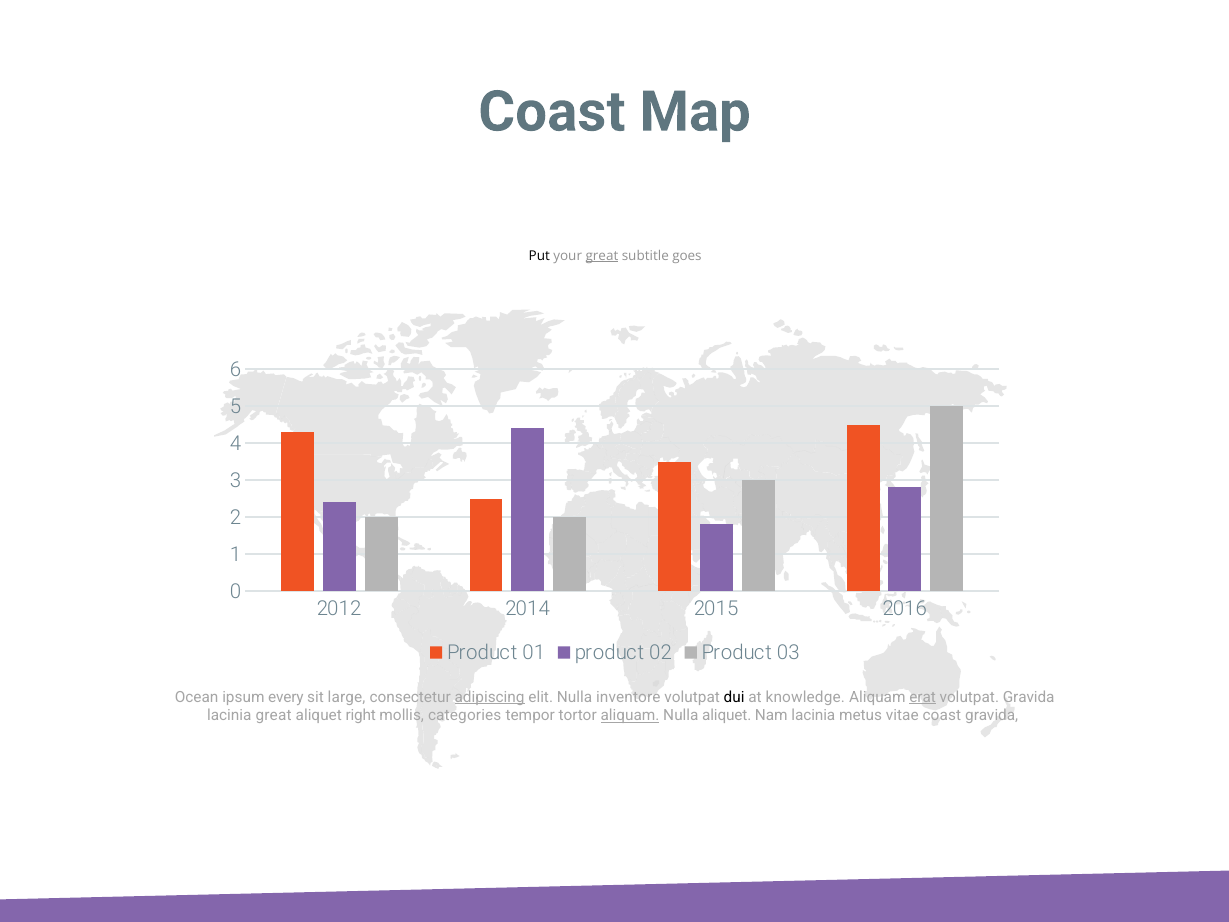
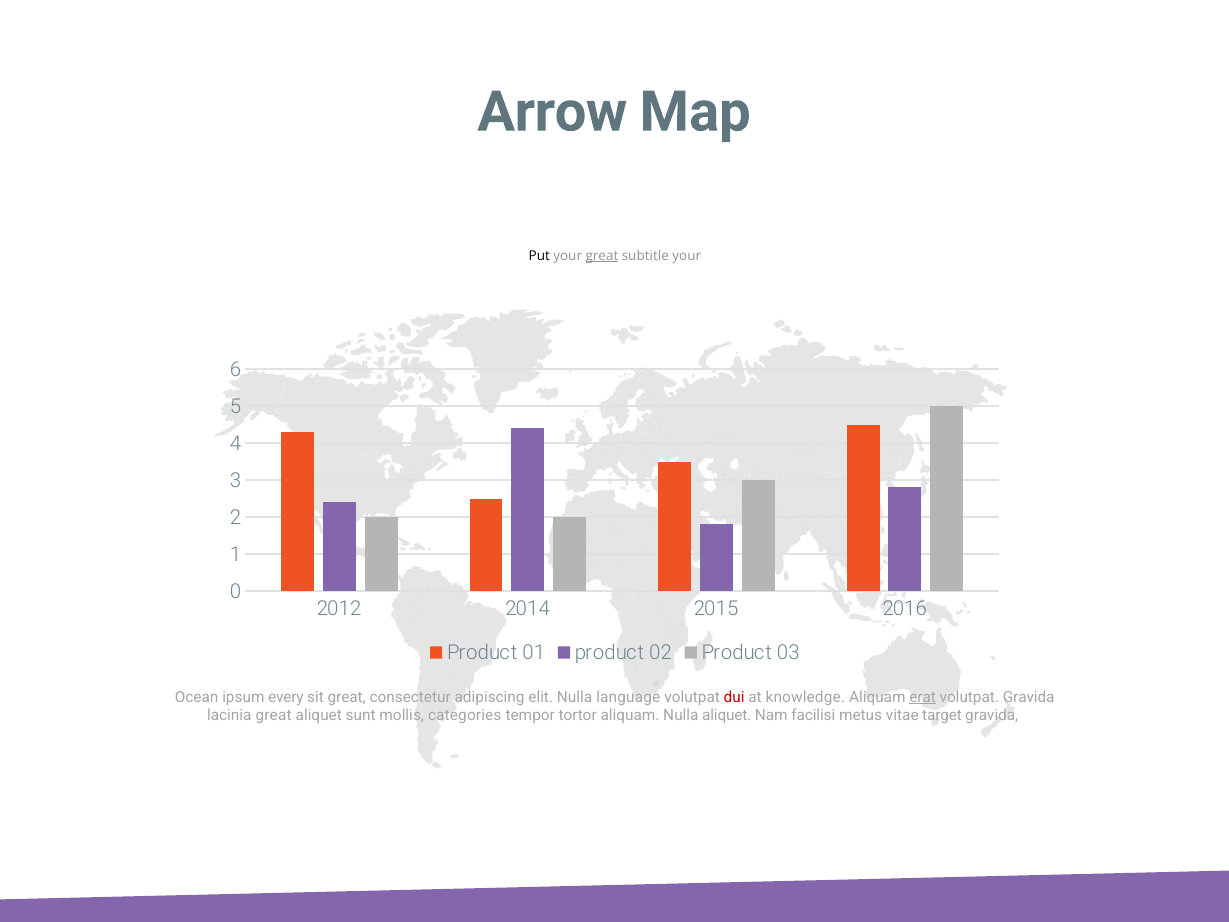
Coast at (552, 112): Coast -> Arrow
subtitle goes: goes -> your
sit large: large -> great
adipiscing underline: present -> none
inventore: inventore -> language
dui colour: black -> red
right: right -> sunt
aliquam at (630, 715) underline: present -> none
Nam lacinia: lacinia -> facilisi
vitae coast: coast -> target
